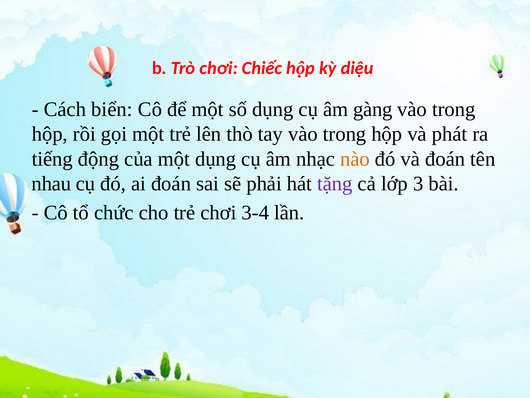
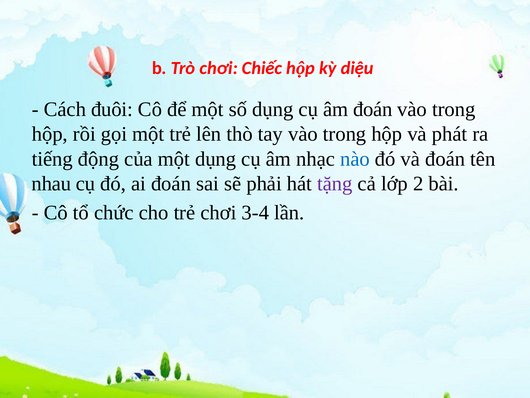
biển: biển -> đuôi
âm gàng: gàng -> đoán
nào colour: orange -> blue
3: 3 -> 2
